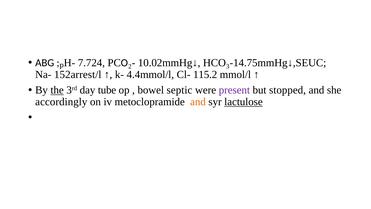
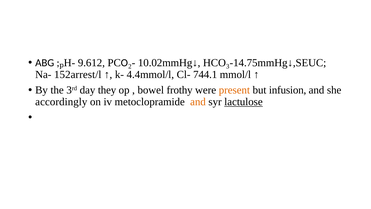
7.724: 7.724 -> 9.612
115.2: 115.2 -> 744.1
the underline: present -> none
tube: tube -> they
septic: septic -> frothy
present colour: purple -> orange
stopped: stopped -> infusion
